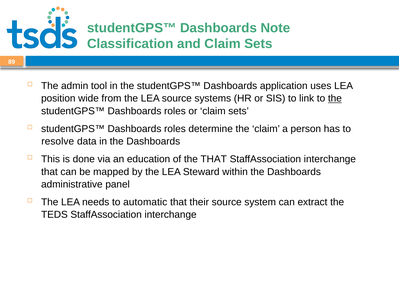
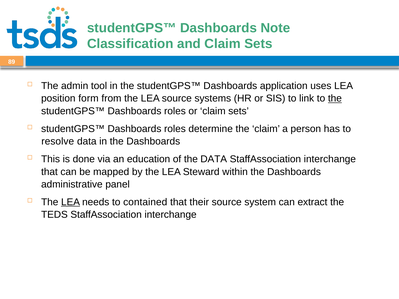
wide: wide -> form
the THAT: THAT -> DATA
LEA at (70, 202) underline: none -> present
automatic: automatic -> contained
